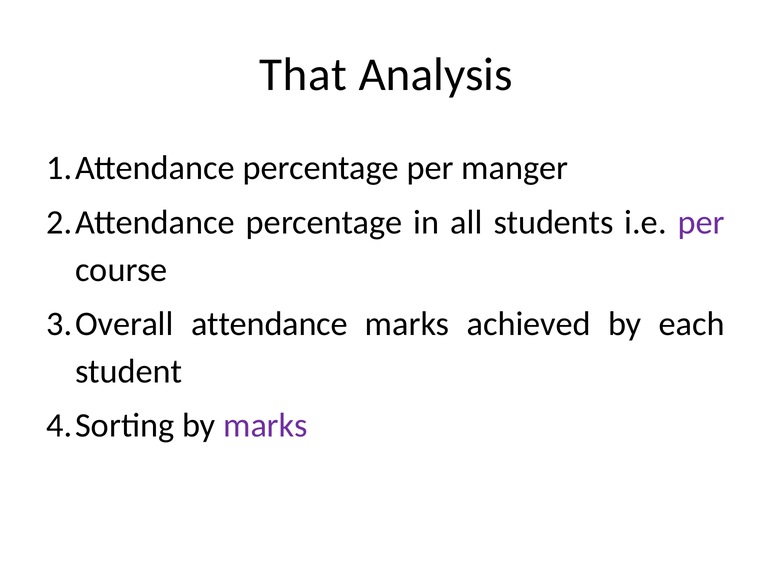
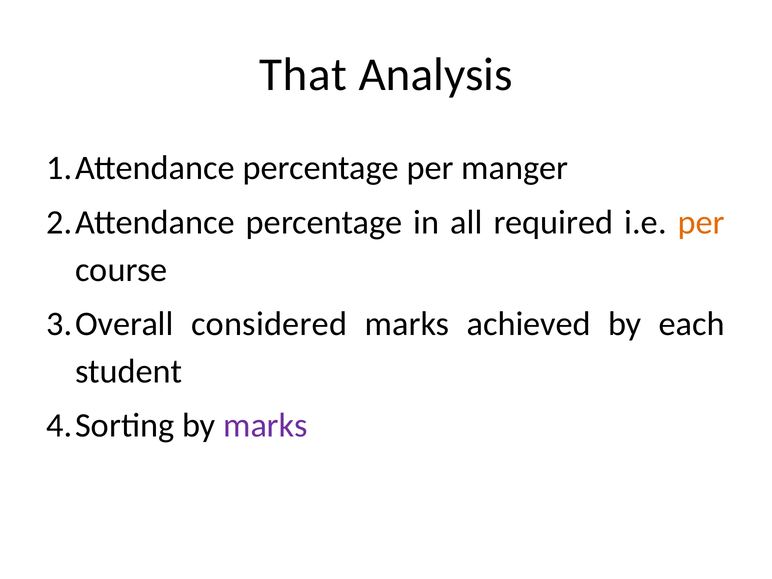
students: students -> required
per at (701, 222) colour: purple -> orange
attendance: attendance -> considered
